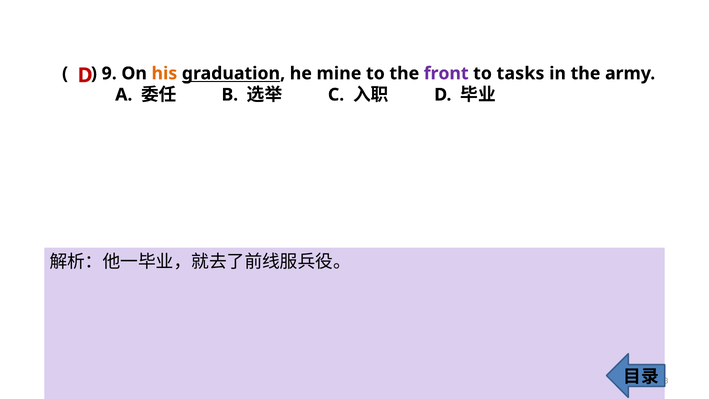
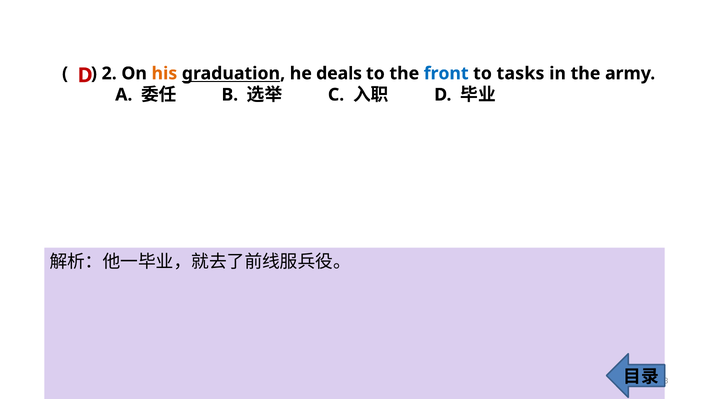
9: 9 -> 2
mine: mine -> deals
front colour: purple -> blue
